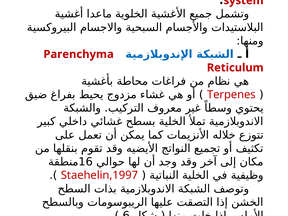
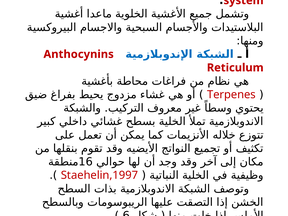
Parenchyma: Parenchyma -> Anthocynins
